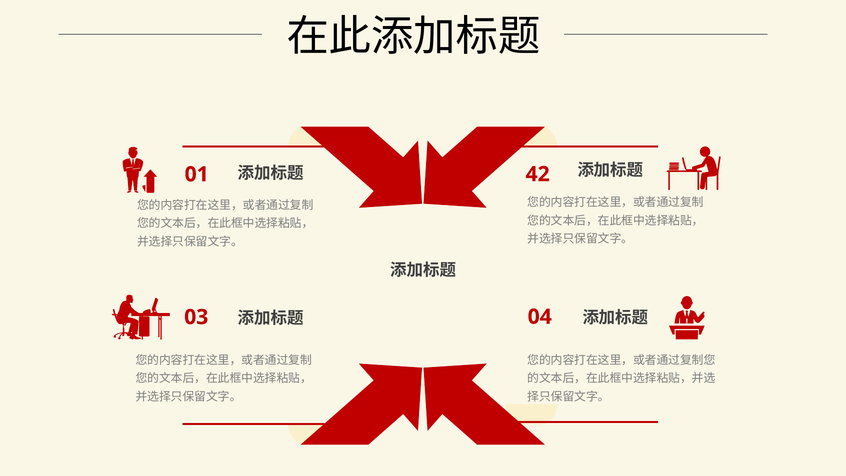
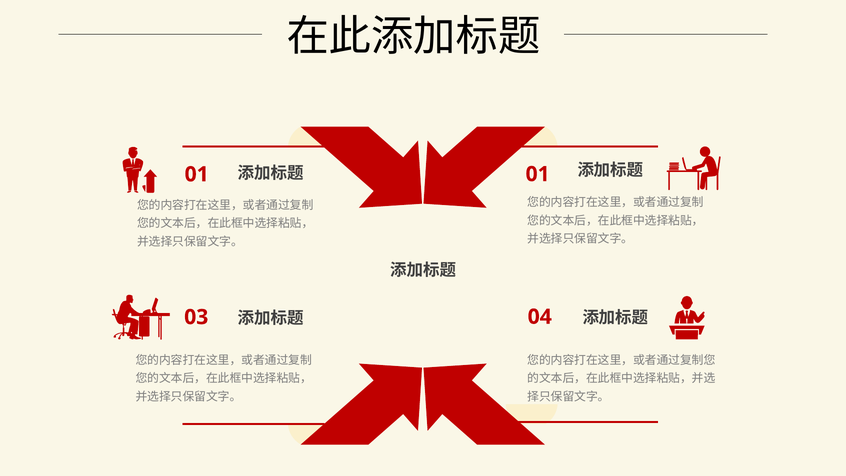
01 42: 42 -> 01
